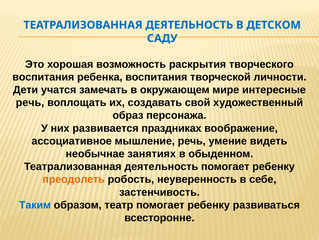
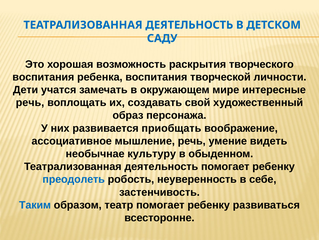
праздниках: праздниках -> приобщать
занятиях: занятиях -> культуру
преодолеть colour: orange -> blue
